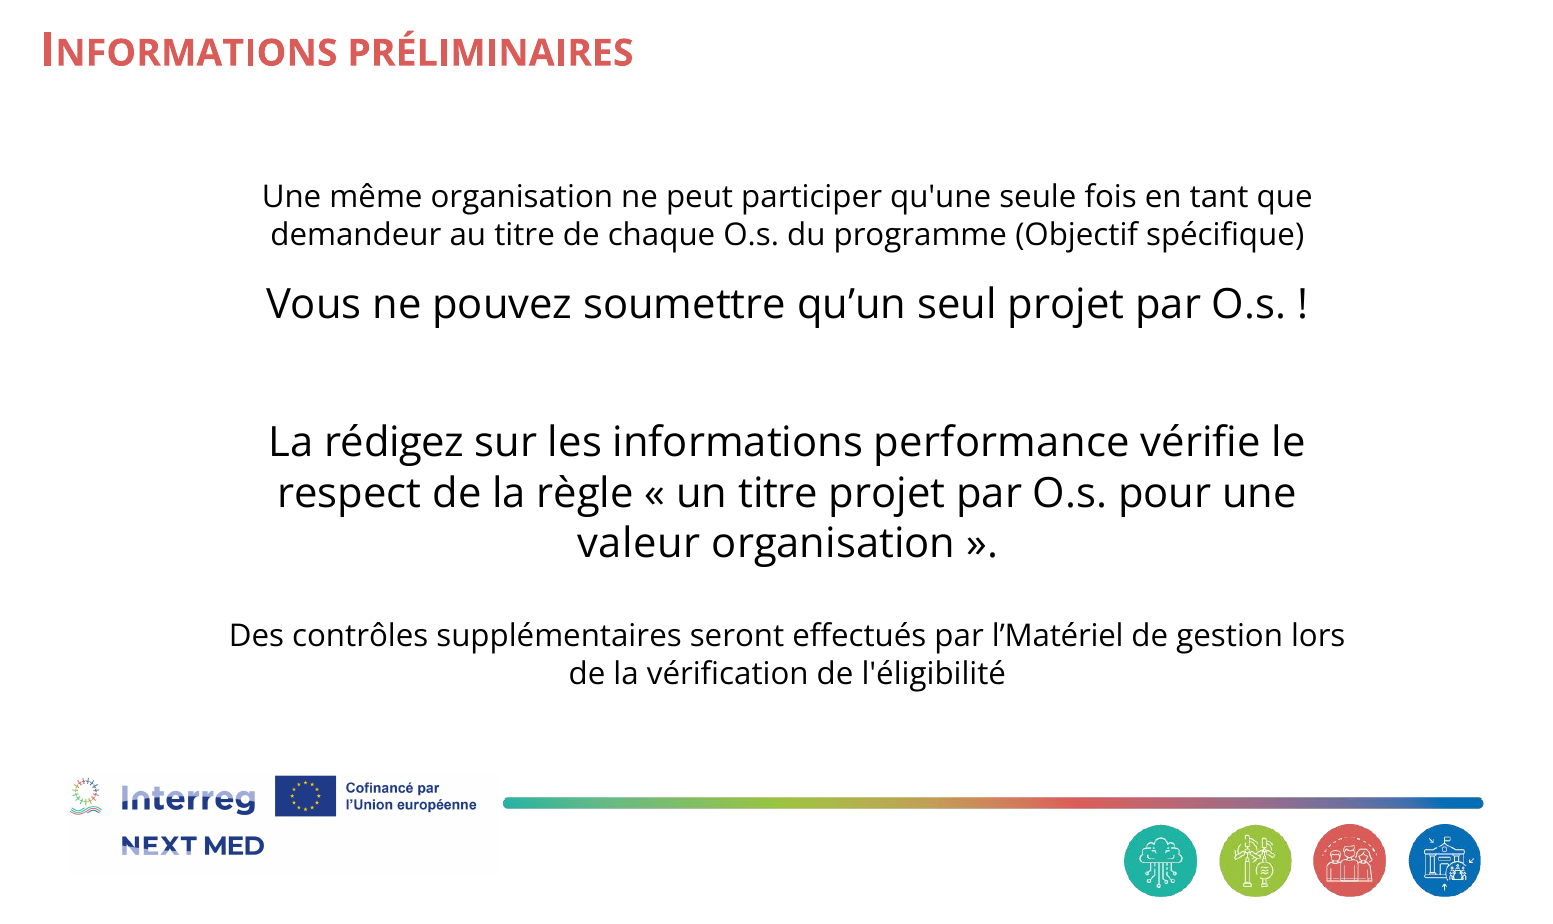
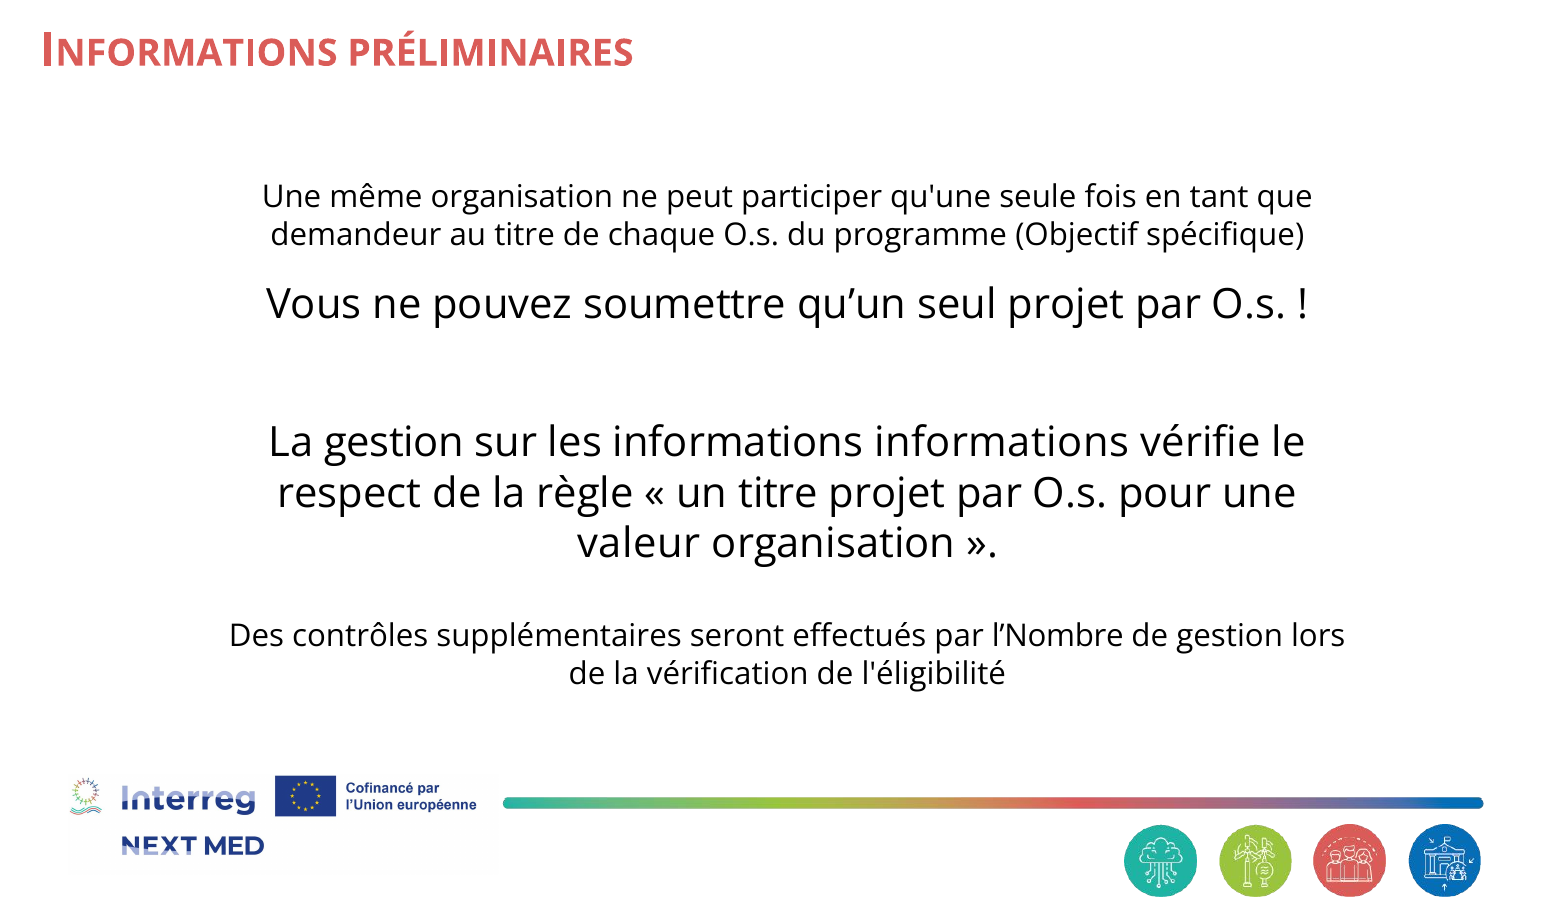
La rédigez: rédigez -> gestion
informations performance: performance -> informations
l’Matériel: l’Matériel -> l’Nombre
